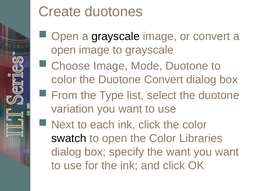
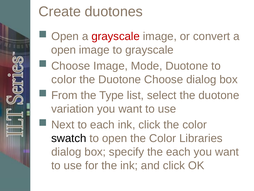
grayscale at (116, 36) colour: black -> red
Duotone Convert: Convert -> Choose
the want: want -> each
